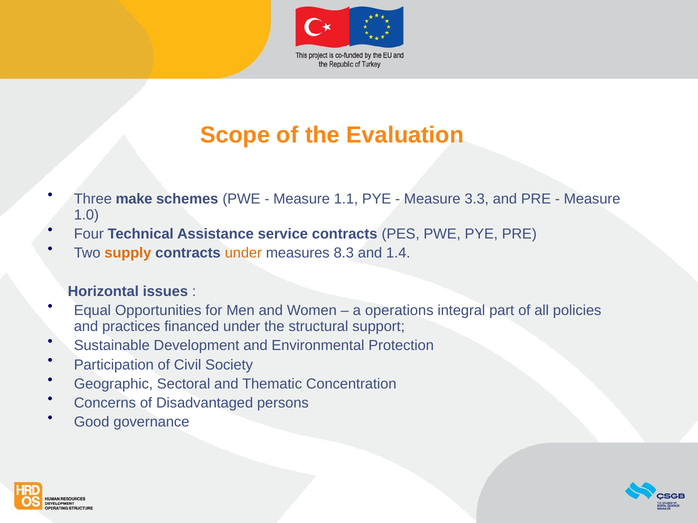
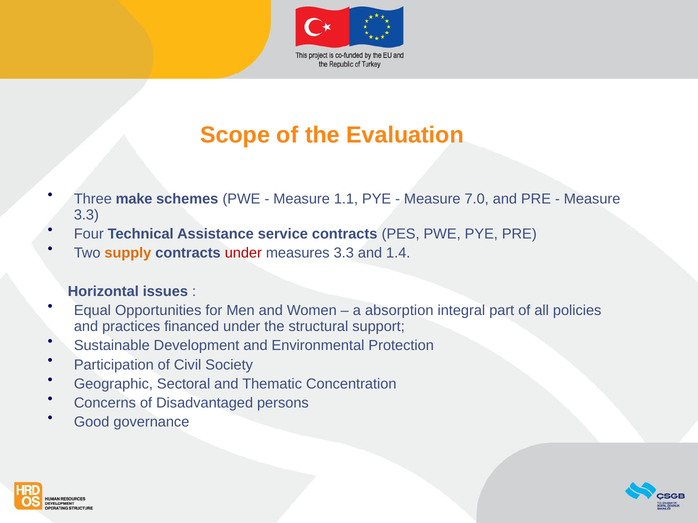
3.3: 3.3 -> 7.0
1.0 at (86, 215): 1.0 -> 3.3
under at (243, 253) colour: orange -> red
measures 8.3: 8.3 -> 3.3
operations: operations -> absorption
